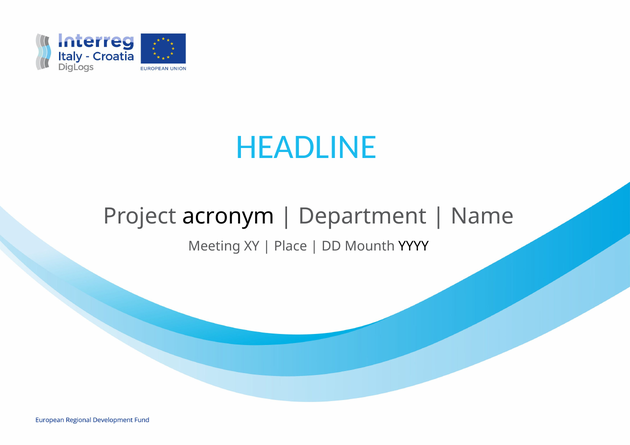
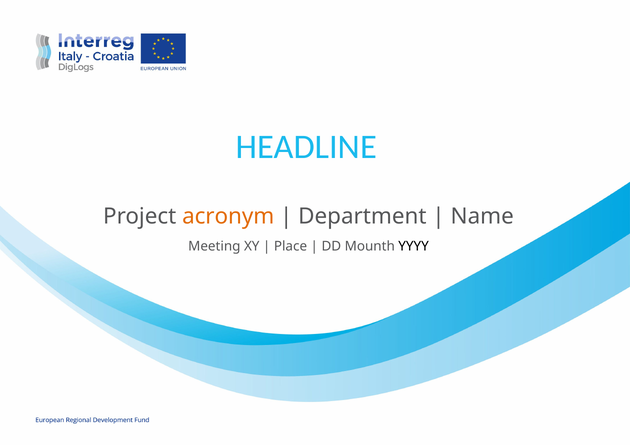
acronym colour: black -> orange
